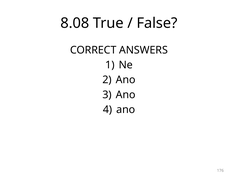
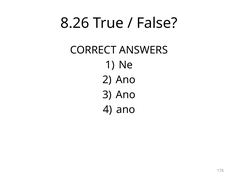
8.08: 8.08 -> 8.26
